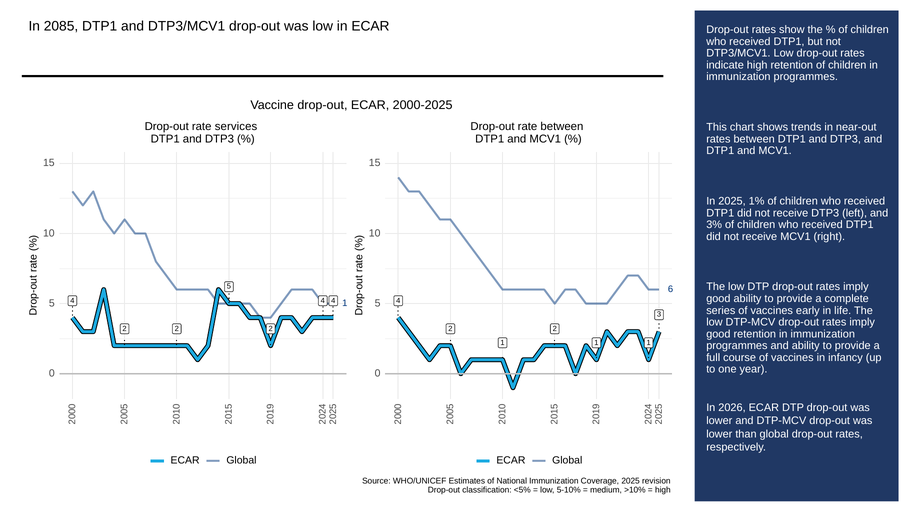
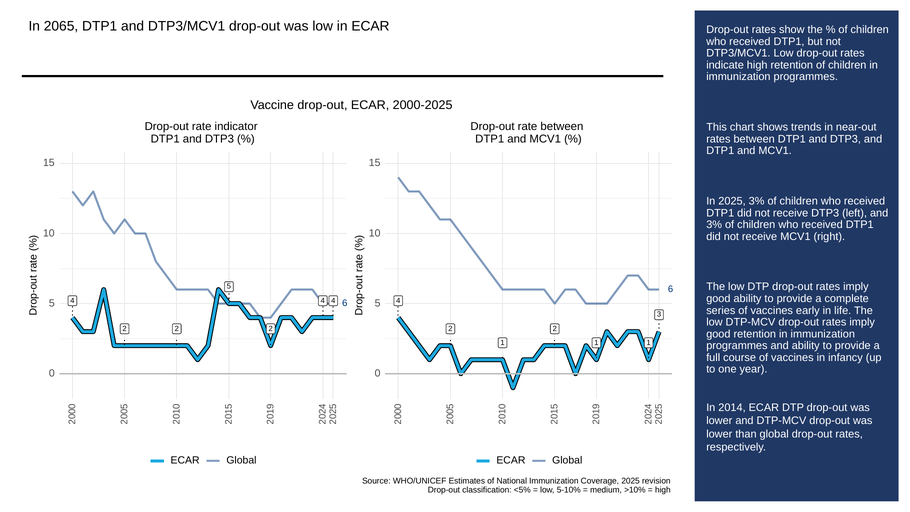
2085: 2085 -> 2065
services: services -> indicator
2025 1%: 1% -> 3%
4 1: 1 -> 6
2026: 2026 -> 2014
